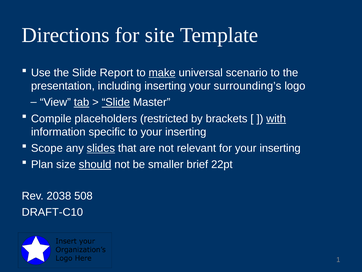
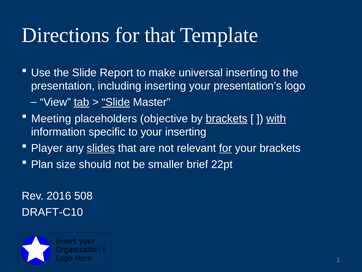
for site: site -> that
make underline: present -> none
universal scenario: scenario -> inserting
surrounding’s: surrounding’s -> presentation’s
Compile: Compile -> Meeting
restricted: restricted -> objective
brackets at (227, 118) underline: none -> present
Scope: Scope -> Player
for at (225, 148) underline: none -> present
inserting at (280, 148): inserting -> brackets
should underline: present -> none
2038: 2038 -> 2016
